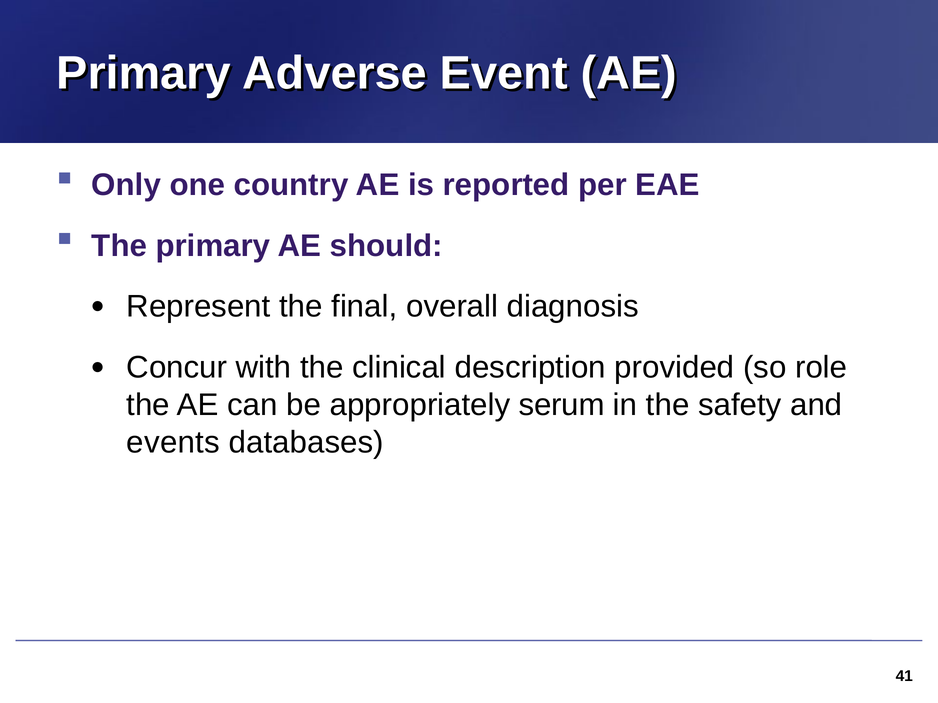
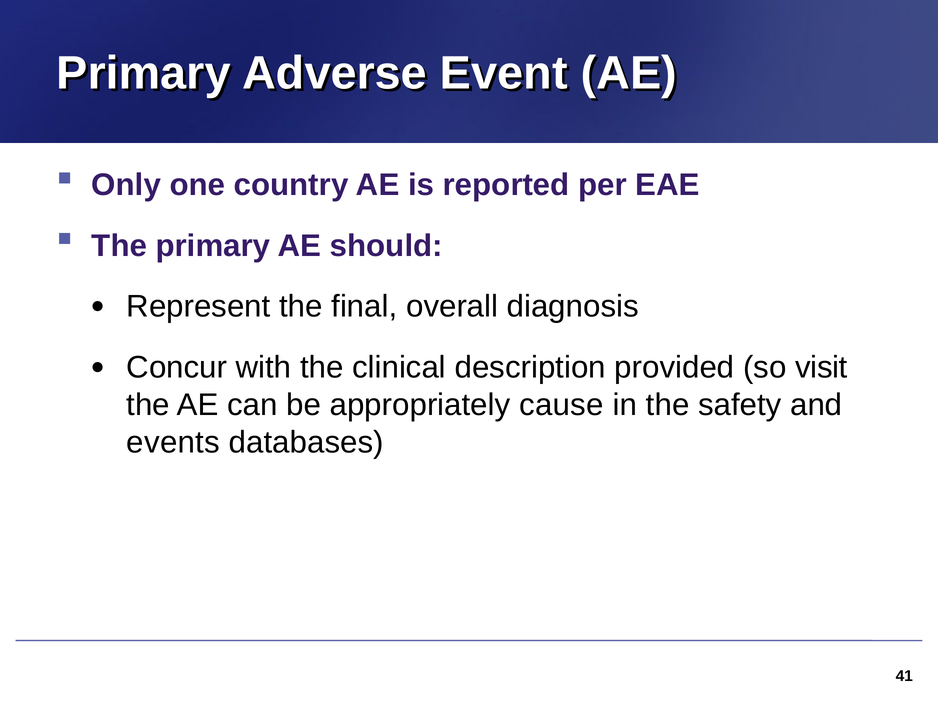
role: role -> visit
serum: serum -> cause
